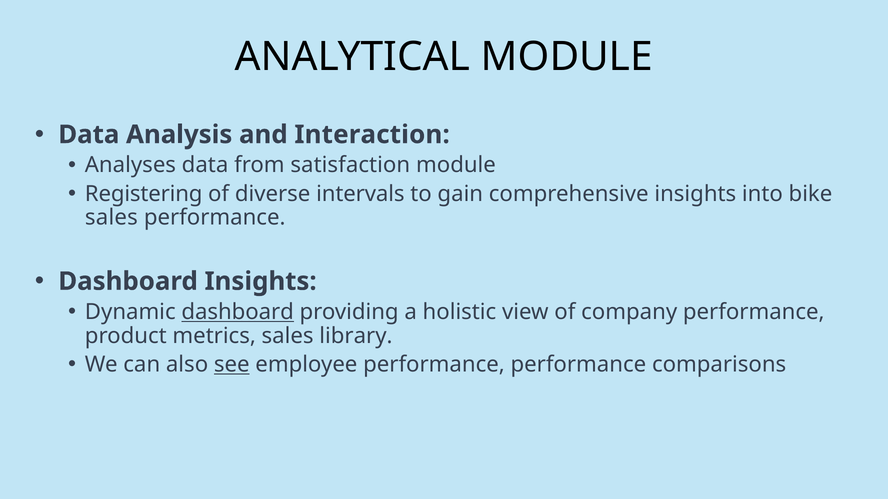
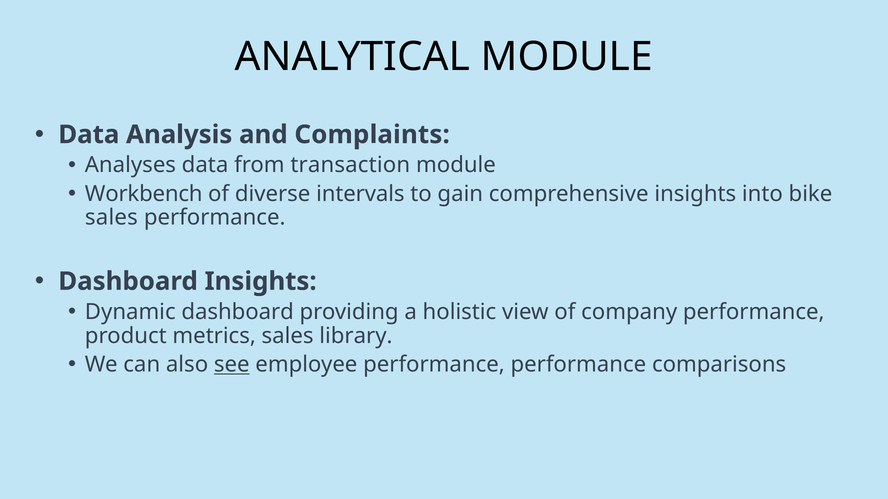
Interaction: Interaction -> Complaints
satisfaction: satisfaction -> transaction
Registering: Registering -> Workbench
dashboard at (238, 312) underline: present -> none
